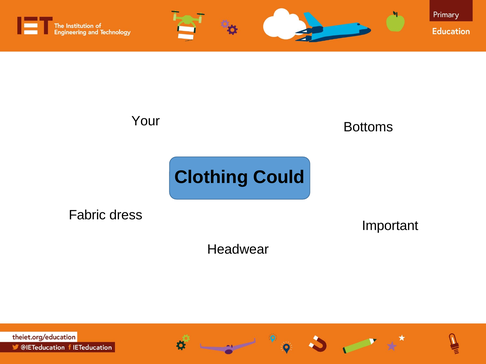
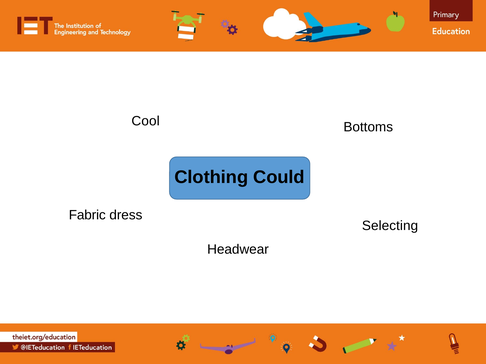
Your: Your -> Cool
Important: Important -> Selecting
